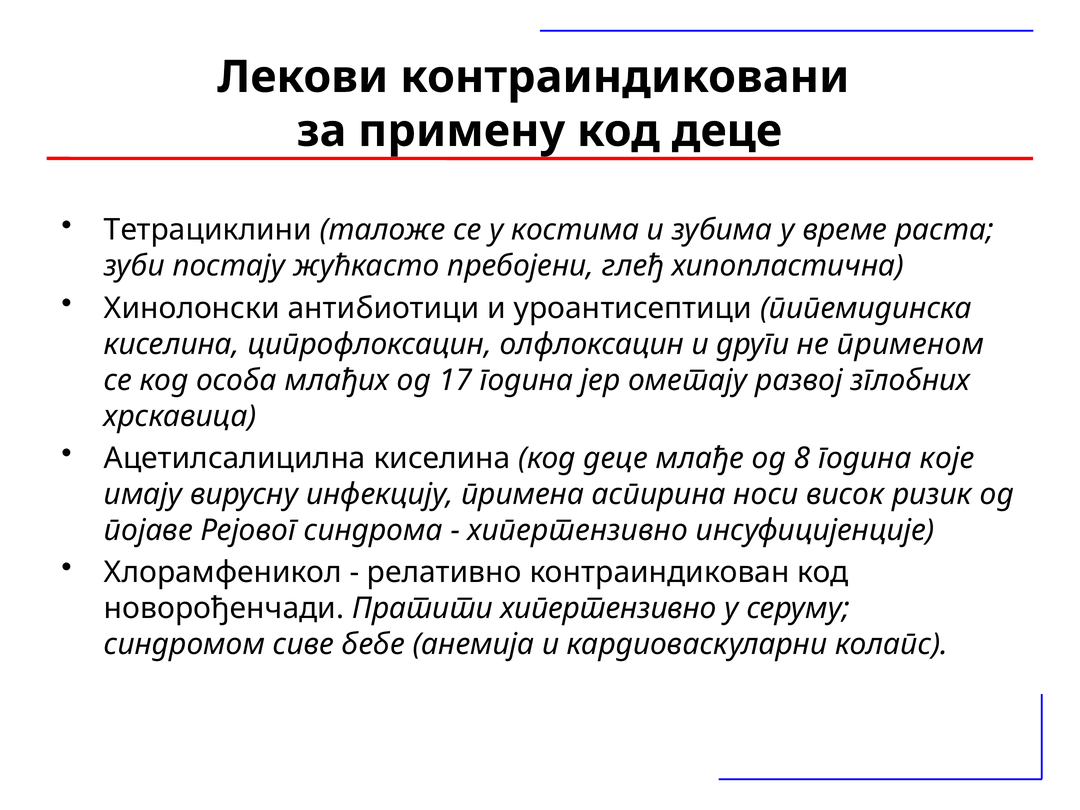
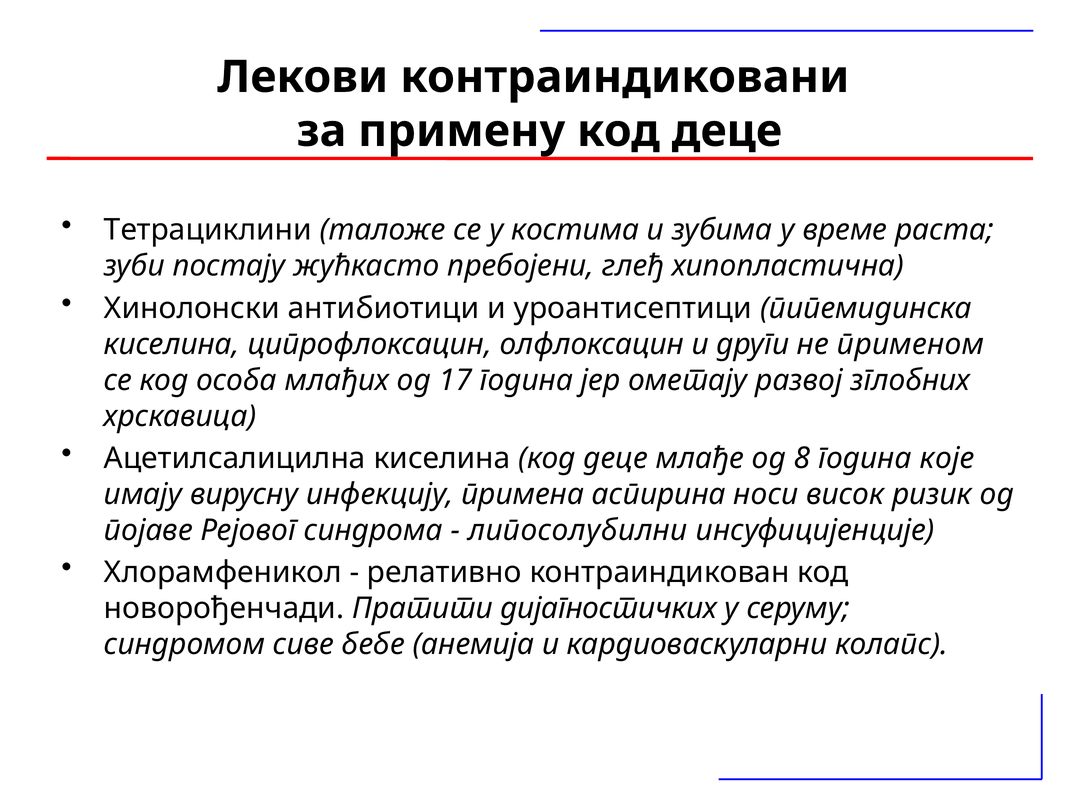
хипертензивно at (578, 530): хипертензивно -> липосолубилни
Пратити хипертензивно: хипертензивно -> дијагностичких
